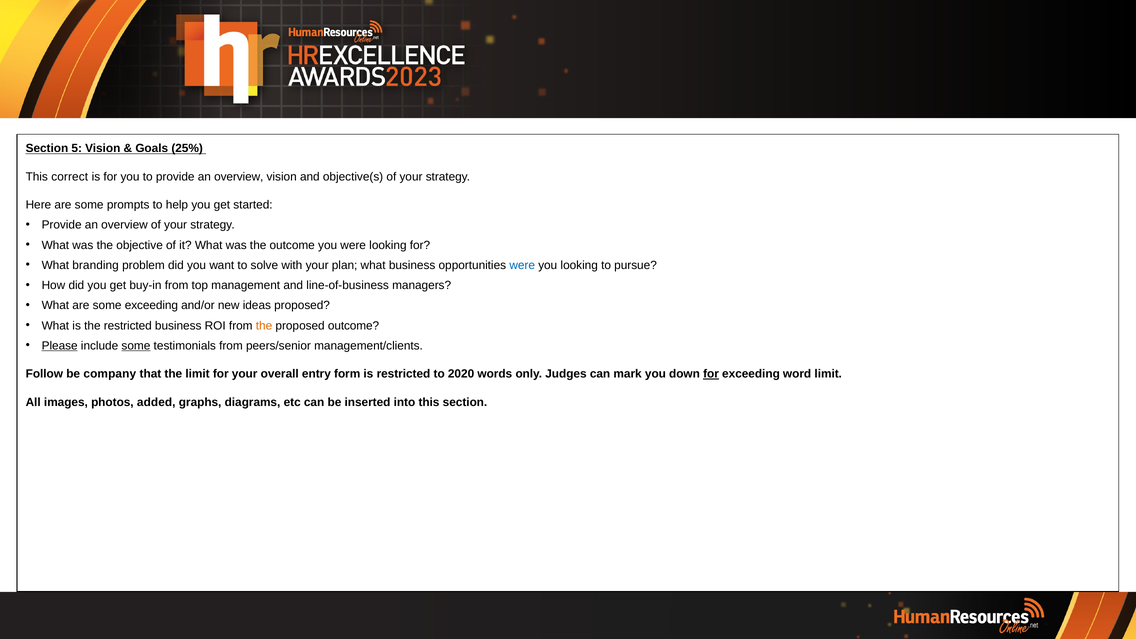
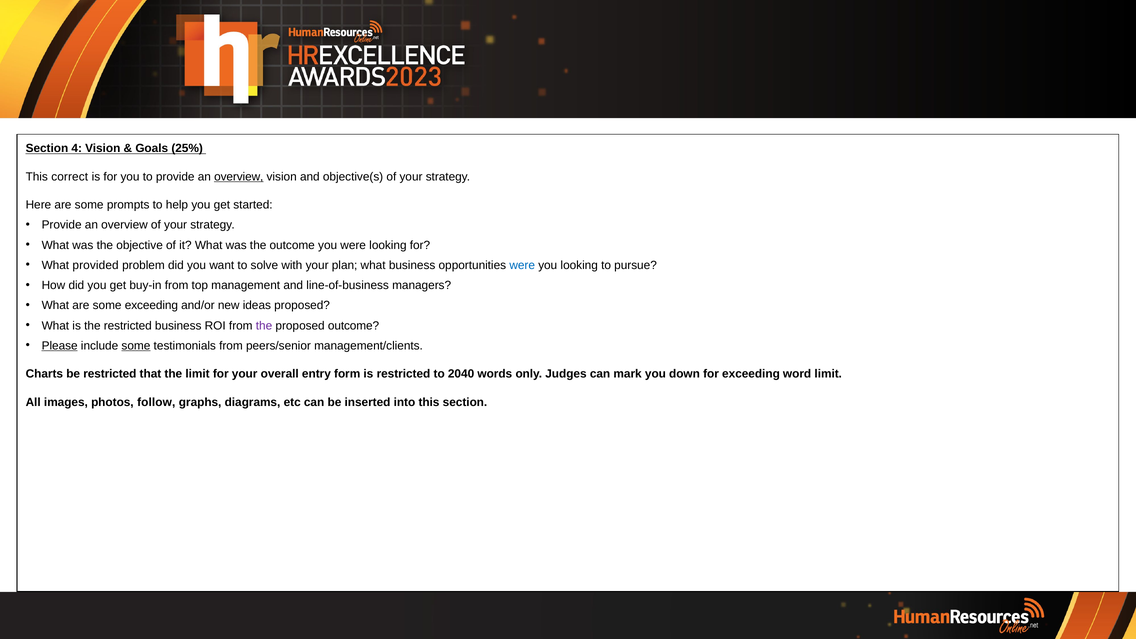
5: 5 -> 4
overview at (239, 177) underline: none -> present
branding: branding -> provided
the at (264, 326) colour: orange -> purple
Follow: Follow -> Charts
be company: company -> restricted
2020: 2020 -> 2040
for at (711, 374) underline: present -> none
added: added -> follow
